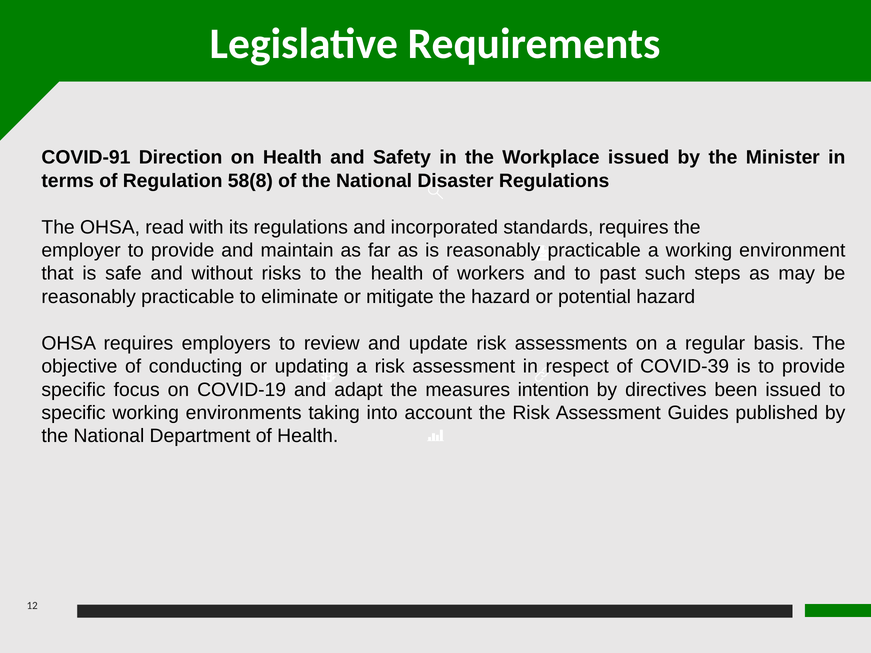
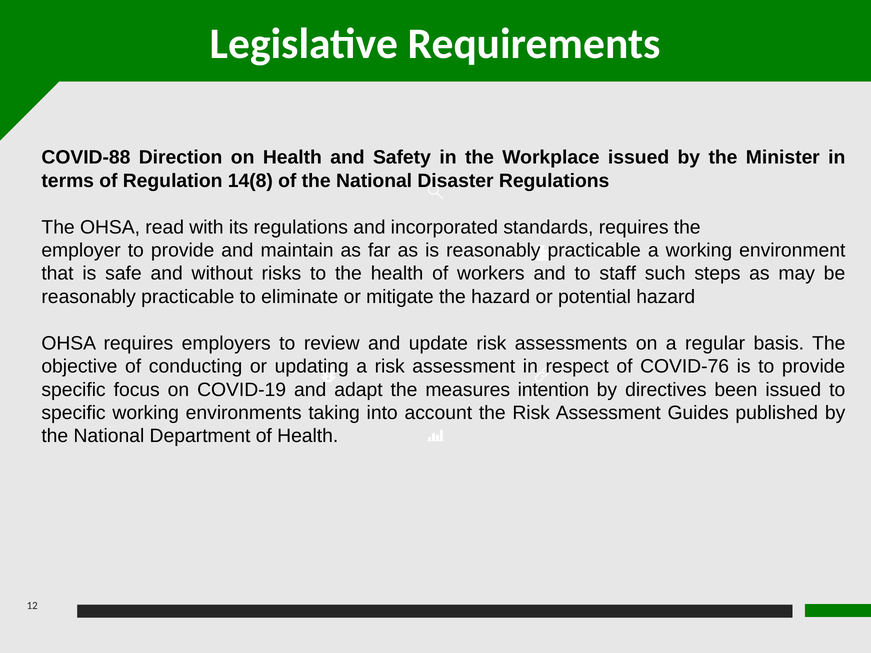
COVID-91: COVID-91 -> COVID-88
58(8: 58(8 -> 14(8
past: past -> staff
COVID-39: COVID-39 -> COVID-76
